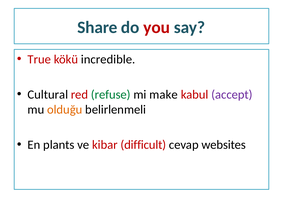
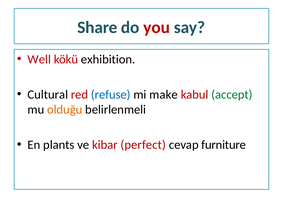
True: True -> Well
incredible: incredible -> exhibition
refuse colour: green -> blue
accept colour: purple -> green
difficult: difficult -> perfect
websites: websites -> furniture
